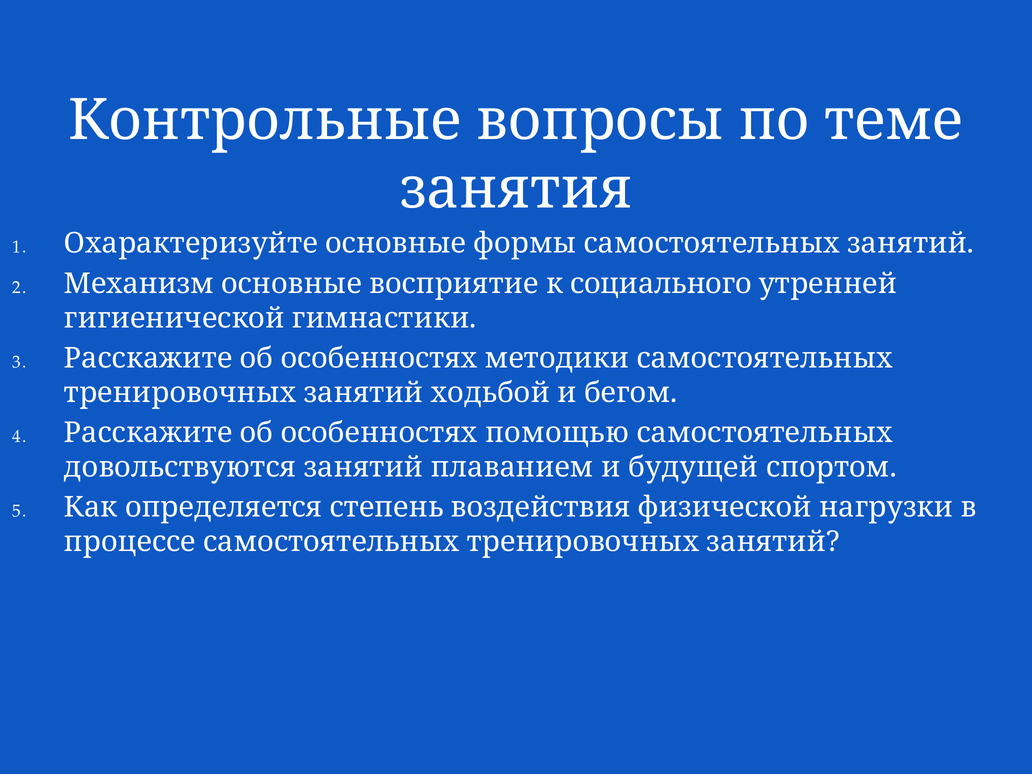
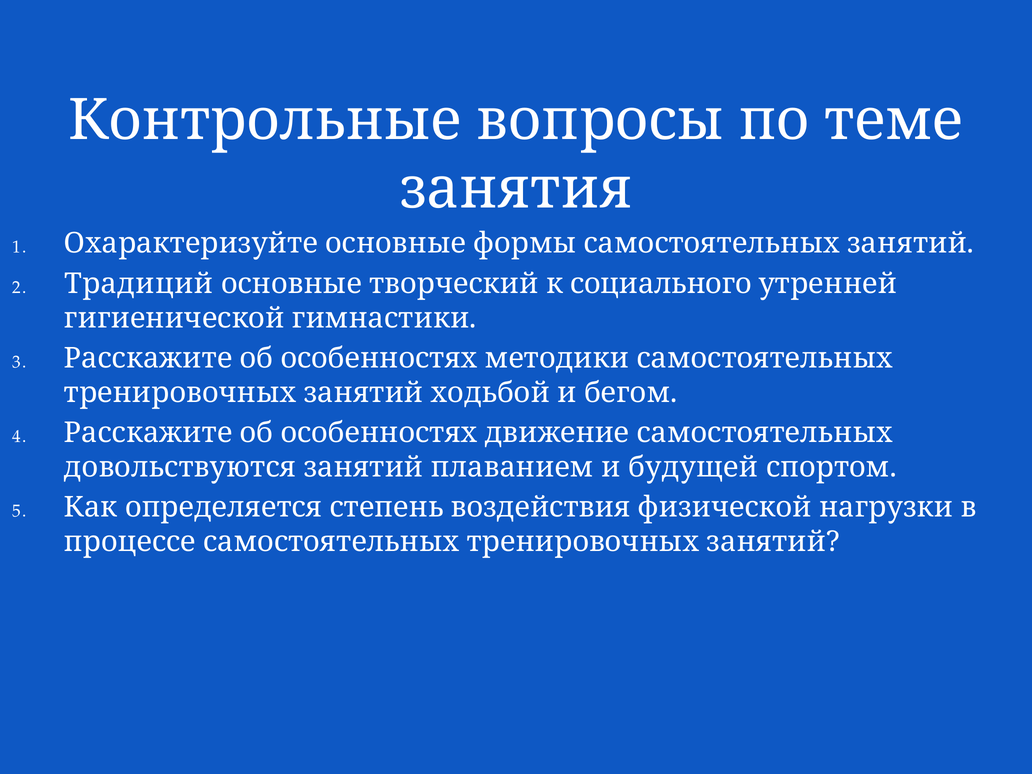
Механизм: Механизм -> Традиций
восприятие: восприятие -> творческий
помощью: помощью -> движение
